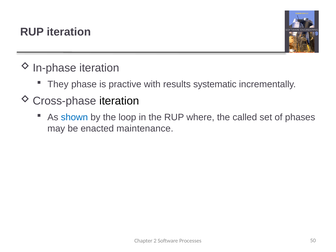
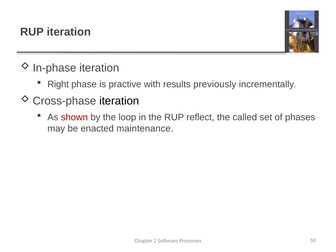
They: They -> Right
systematic: systematic -> previously
shown colour: blue -> red
where: where -> reflect
